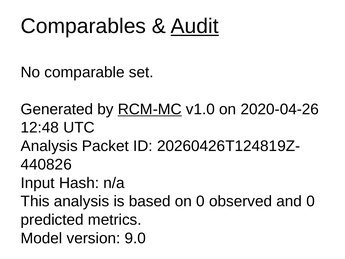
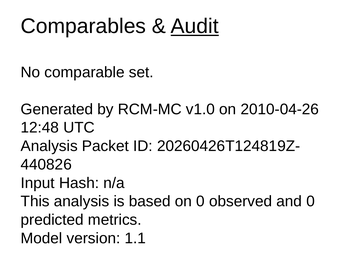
RCM-MC underline: present -> none
2020-04-26: 2020-04-26 -> 2010-04-26
9.0: 9.0 -> 1.1
